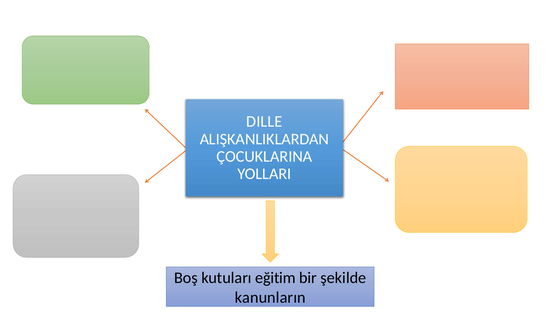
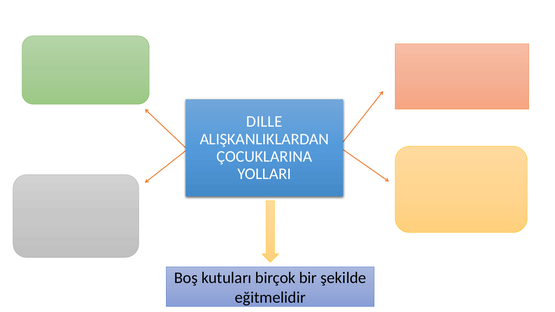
eğitim: eğitim -> birçok
kanunların: kanunların -> eğitmelidir
